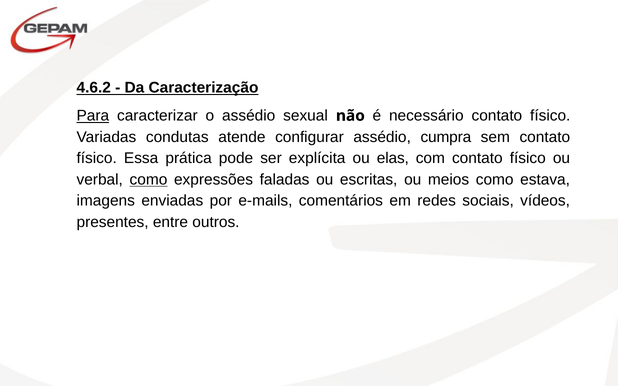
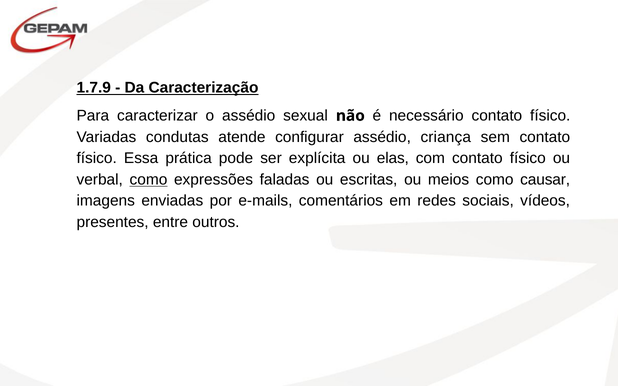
4.6.2: 4.6.2 -> 1.7.9
Para underline: present -> none
cumpra: cumpra -> criança
estava: estava -> causar
